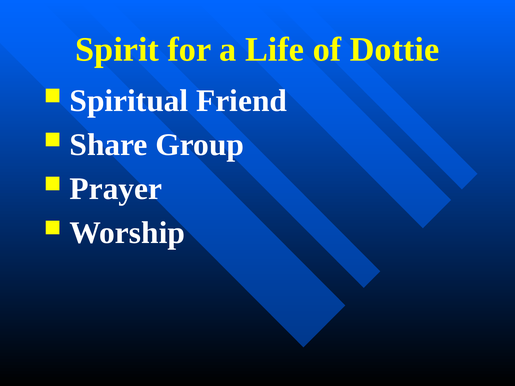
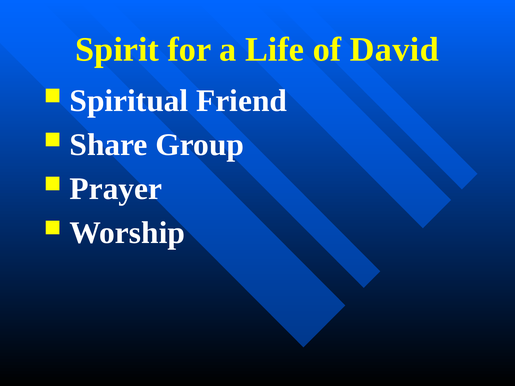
Dottie: Dottie -> David
